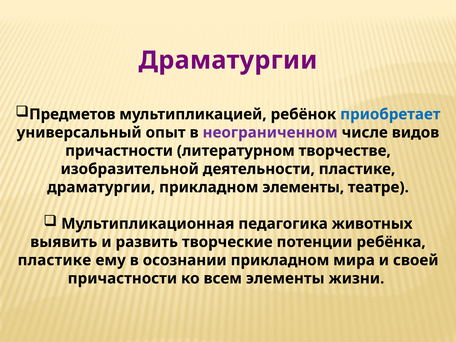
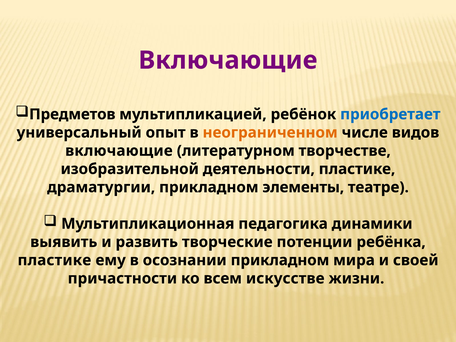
Драматургии at (228, 60): Драматургии -> Включающие
неограниченном colour: purple -> orange
причастности at (119, 151): причастности -> включающие
животных: животных -> динамики
всем элементы: элементы -> искусстве
